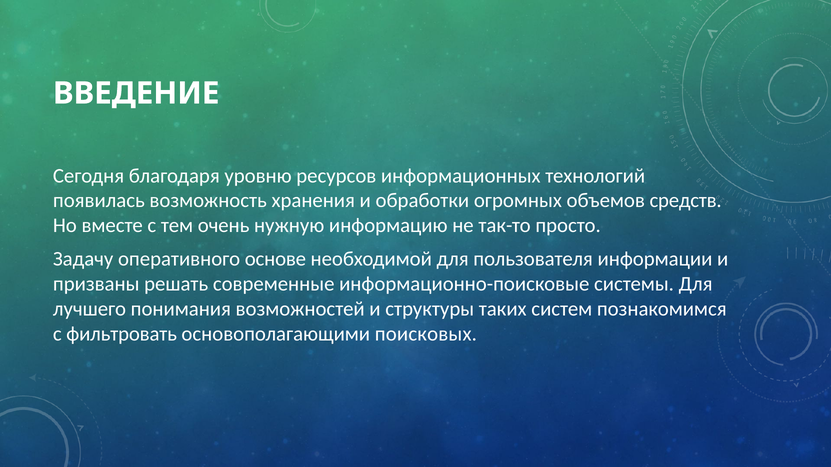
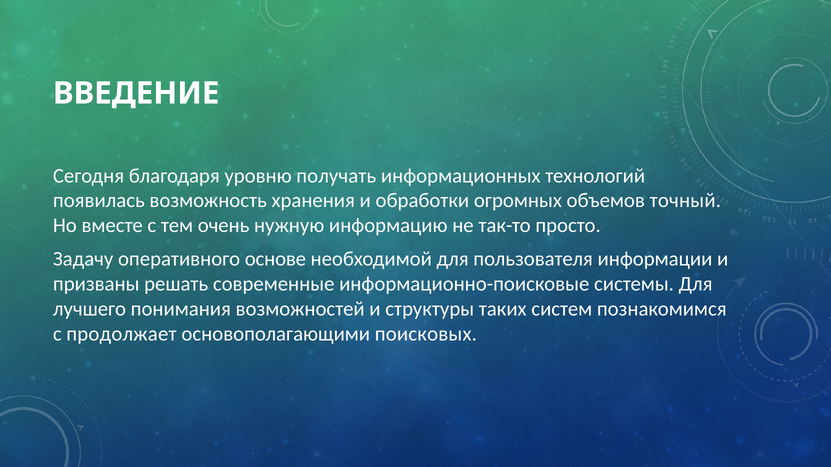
ресурсов: ресурсов -> получать
средств: средств -> точный
фильтровать: фильтровать -> продолжает
